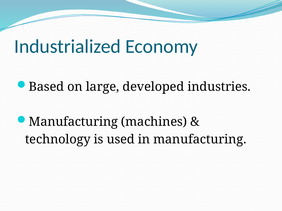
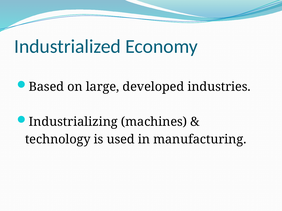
Manufacturing at (73, 122): Manufacturing -> Industrializing
